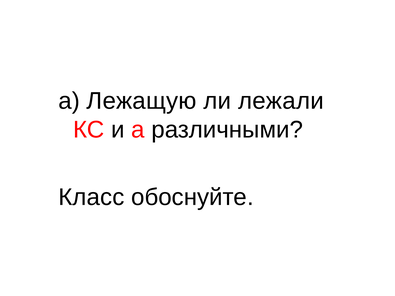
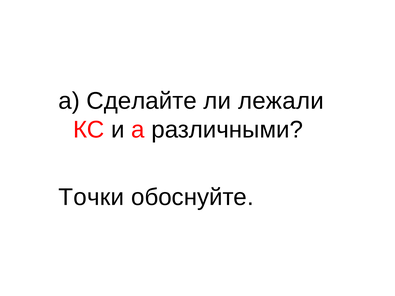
Лежащую: Лежащую -> Сделайте
Класс: Класс -> Точки
